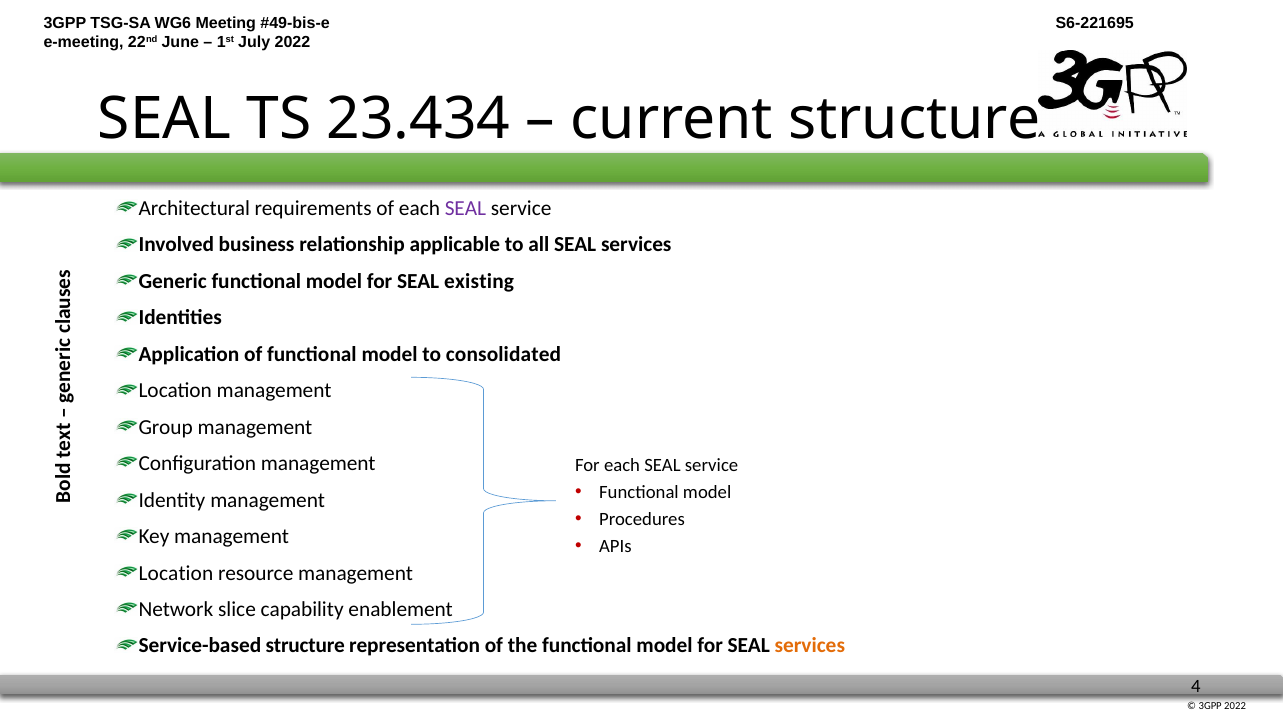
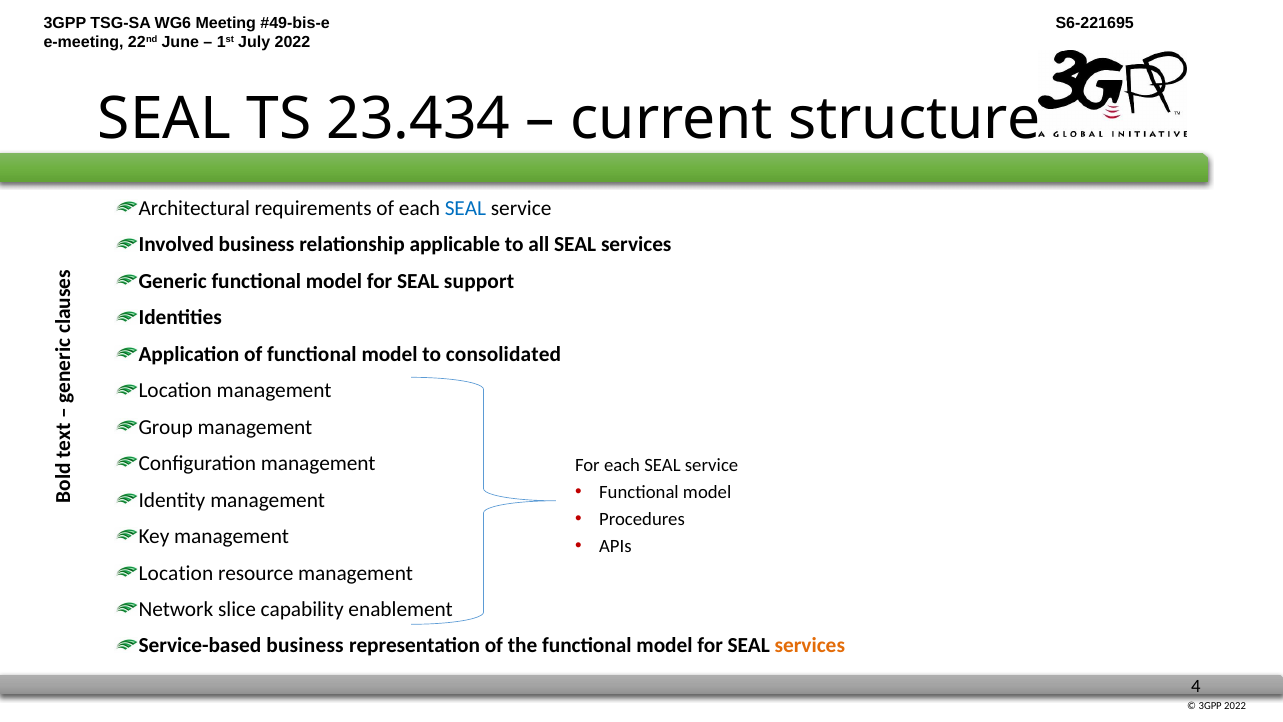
SEAL at (465, 208) colour: purple -> blue
existing: existing -> support
Service-based structure: structure -> business
